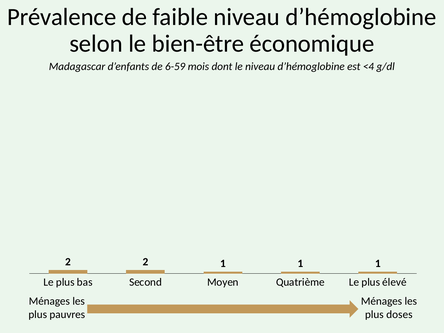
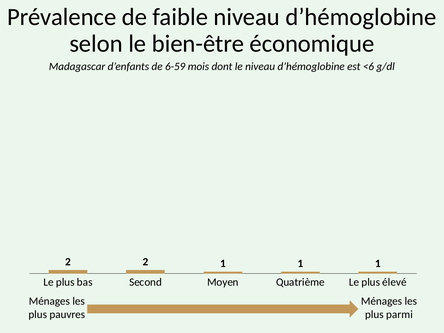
<4: <4 -> <6
doses: doses -> parmi
